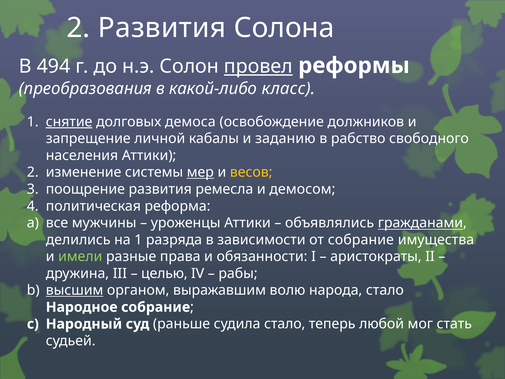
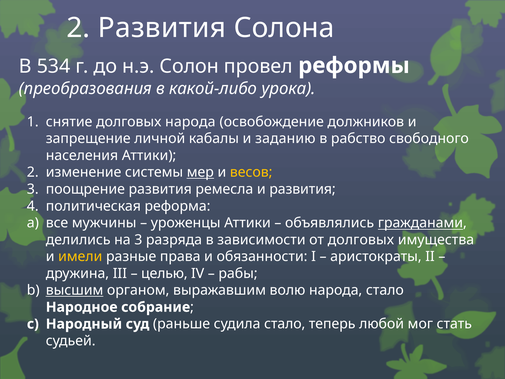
494: 494 -> 534
провел underline: present -> none
класс: класс -> урока
снятие underline: present -> none
долговых демоса: демоса -> народа
и демосом: демосом -> развития
на 1: 1 -> 3
от собрание: собрание -> долговых
имели colour: light green -> yellow
